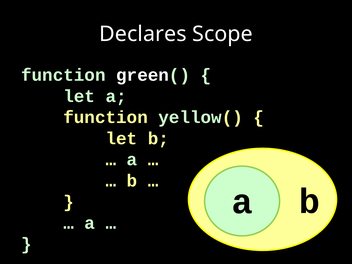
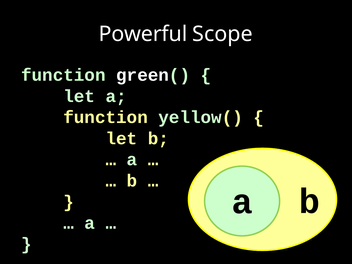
Declares: Declares -> Powerful
